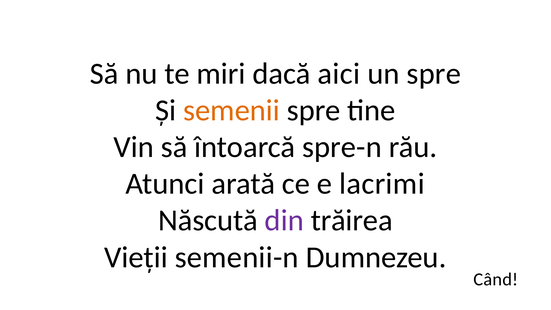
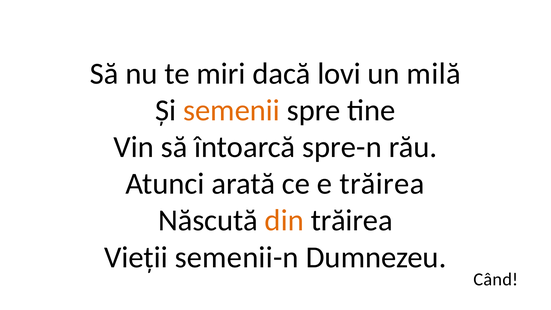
aici: aici -> lovi
un spre: spre -> milă
e lacrimi: lacrimi -> trăirea
din colour: purple -> orange
